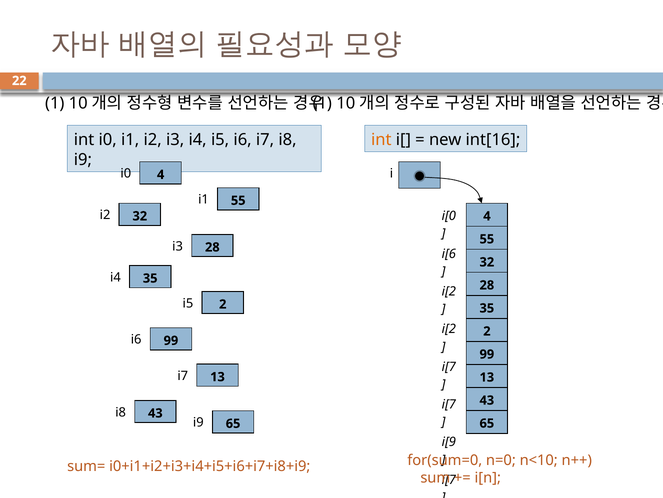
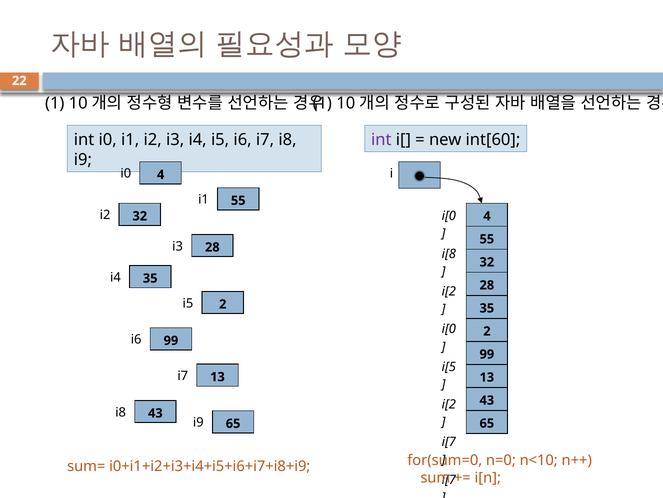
int at (381, 140) colour: orange -> purple
int[16: int[16 -> int[60
i[6 at (449, 253): i[6 -> i[8
i[2 at (449, 329): i[2 -> i[0
i[7 at (449, 366): i[7 -> i[5
i[7 at (449, 404): i[7 -> i[2
i[9 at (449, 441): i[9 -> i[7
